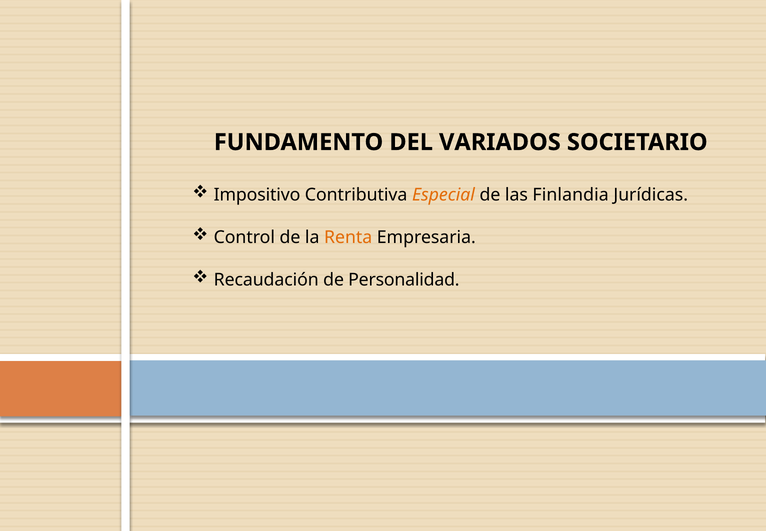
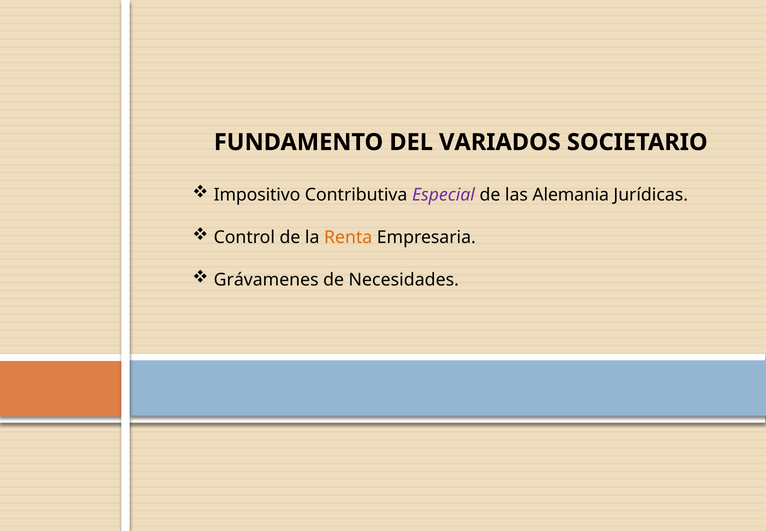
Especial colour: orange -> purple
Finlandia: Finlandia -> Alemania
Recaudación: Recaudación -> Grávamenes
Personalidad: Personalidad -> Necesidades
